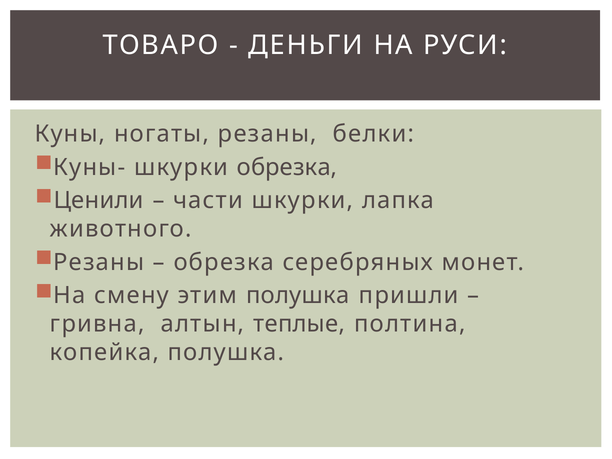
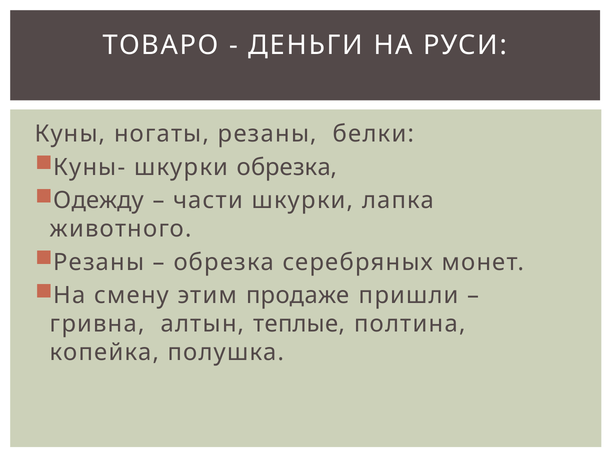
Ценили: Ценили -> Одежду
этим полушка: полушка -> продаже
